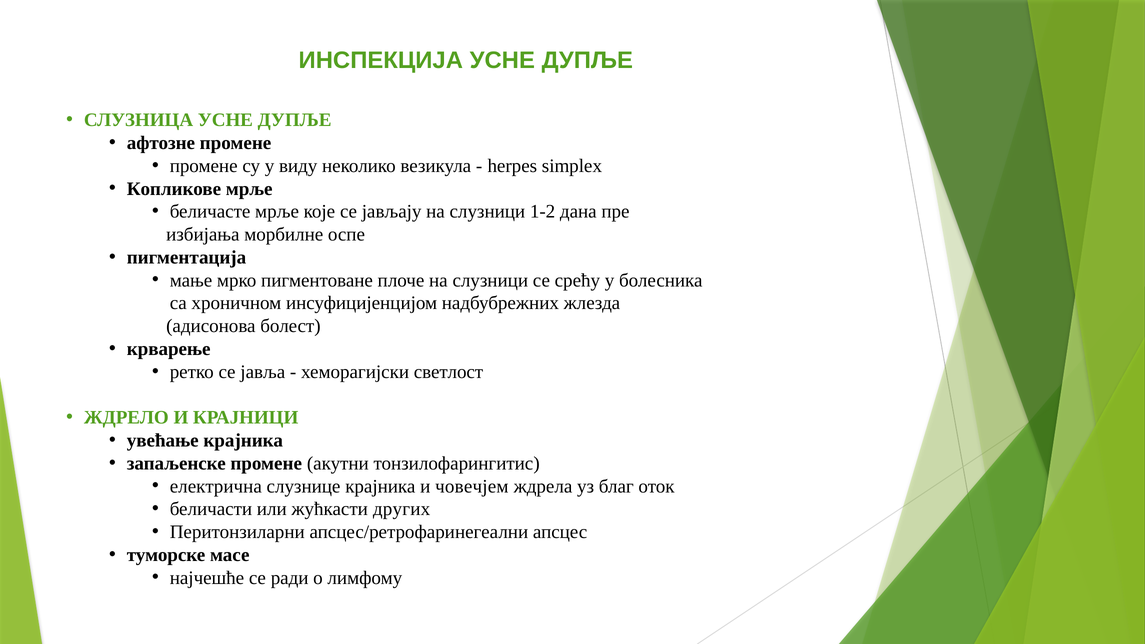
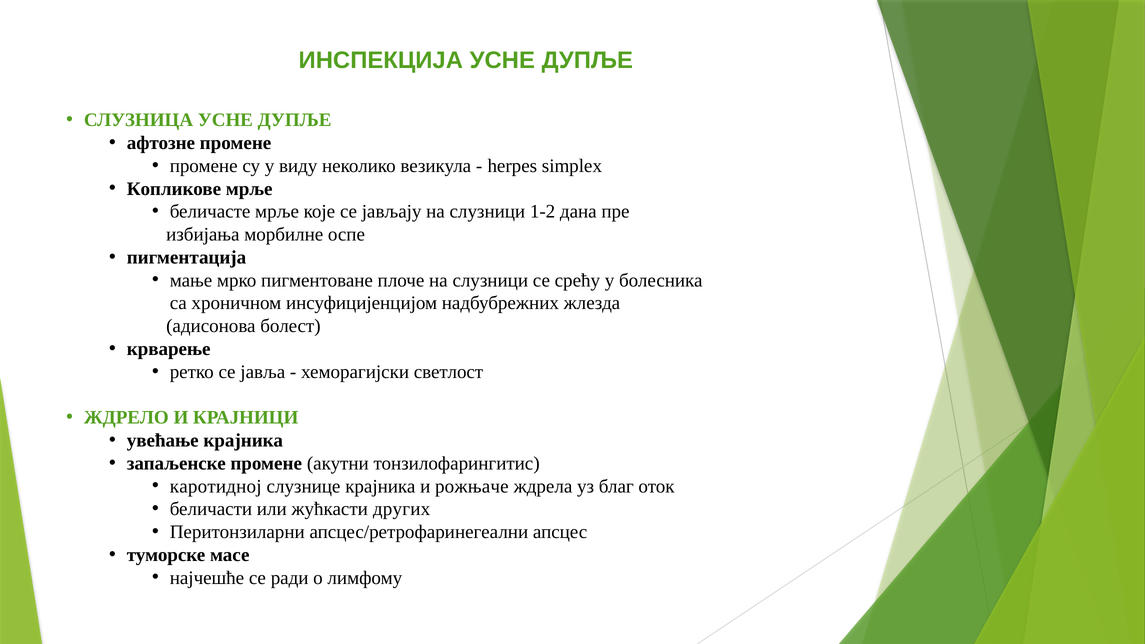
електрична: електрична -> каротидној
човечјем: човечјем -> рожњаче
